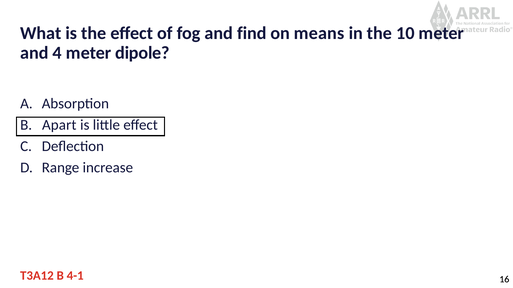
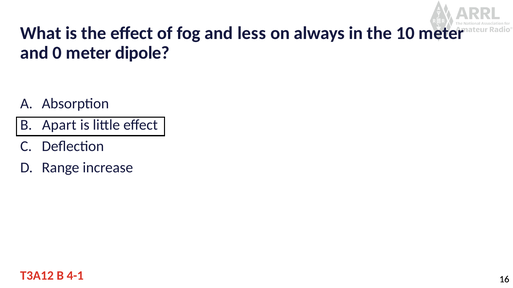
find: find -> less
means: means -> always
4: 4 -> 0
